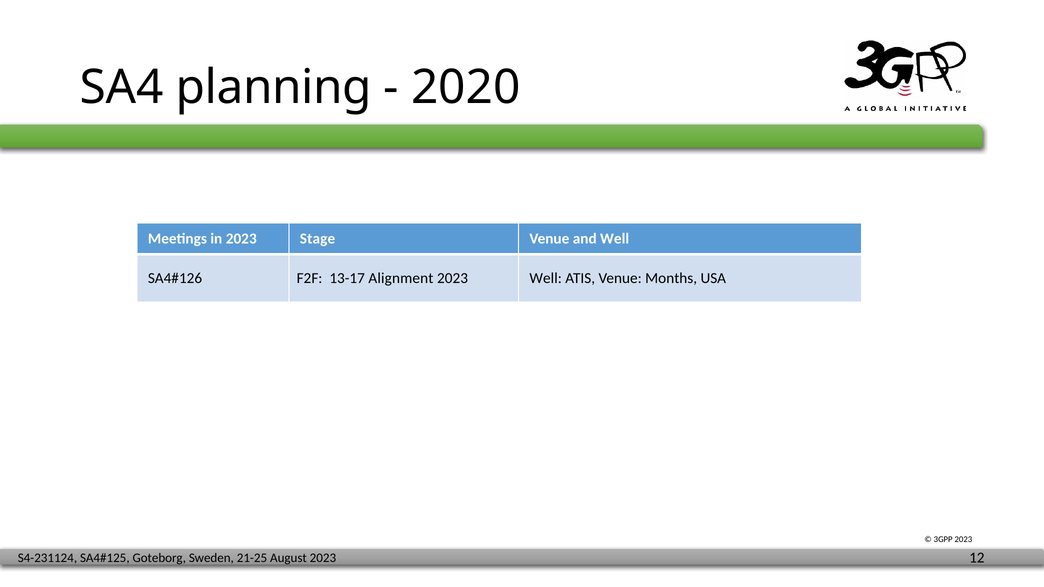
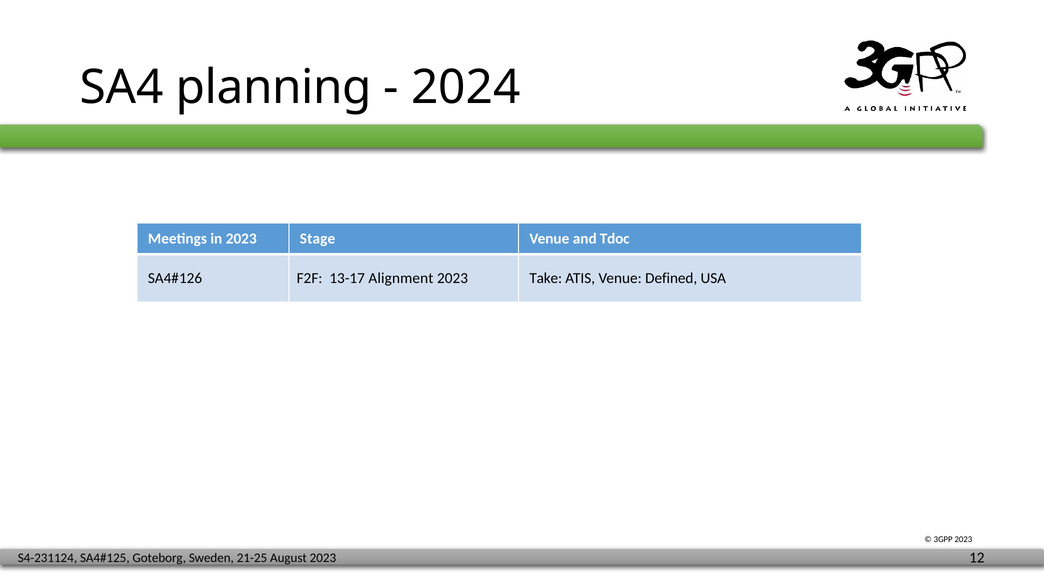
2020: 2020 -> 2024
and Well: Well -> Tdoc
2023 Well: Well -> Take
Months: Months -> Defined
